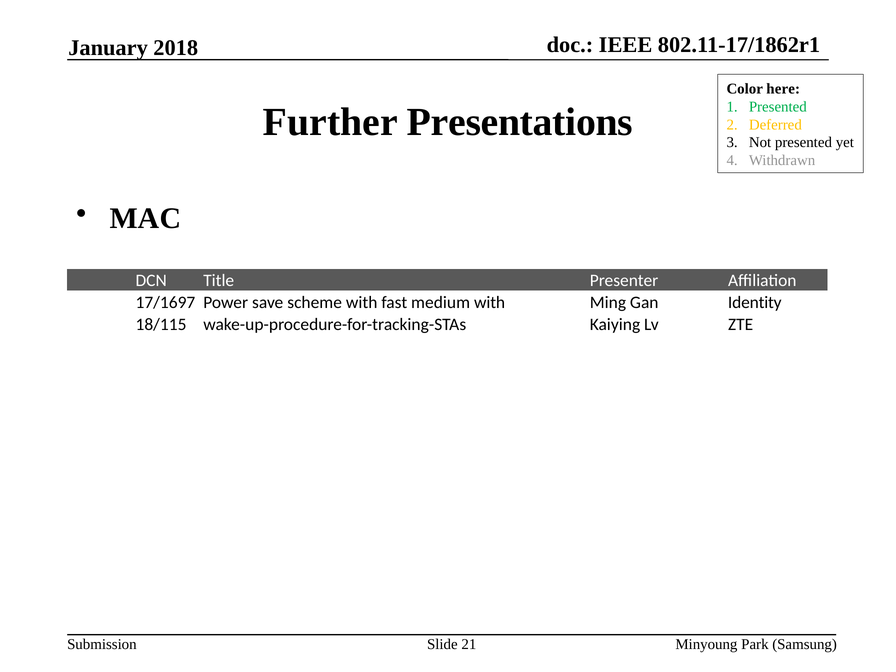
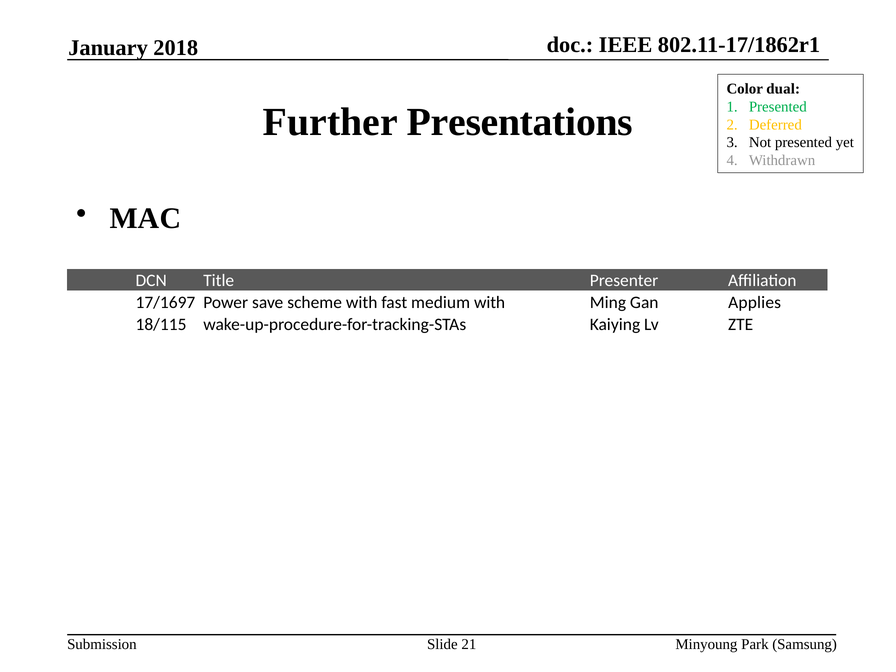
here: here -> dual
Identity: Identity -> Applies
